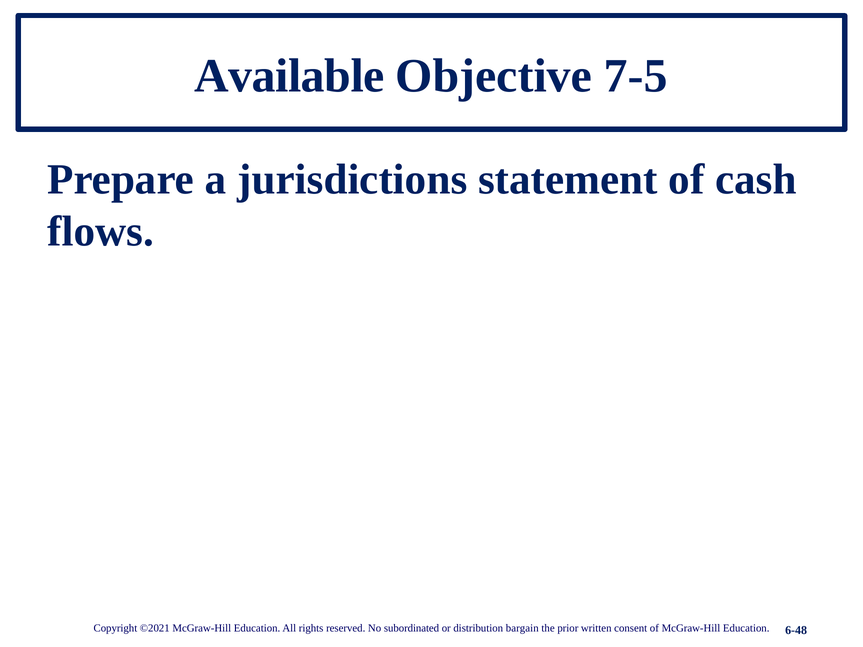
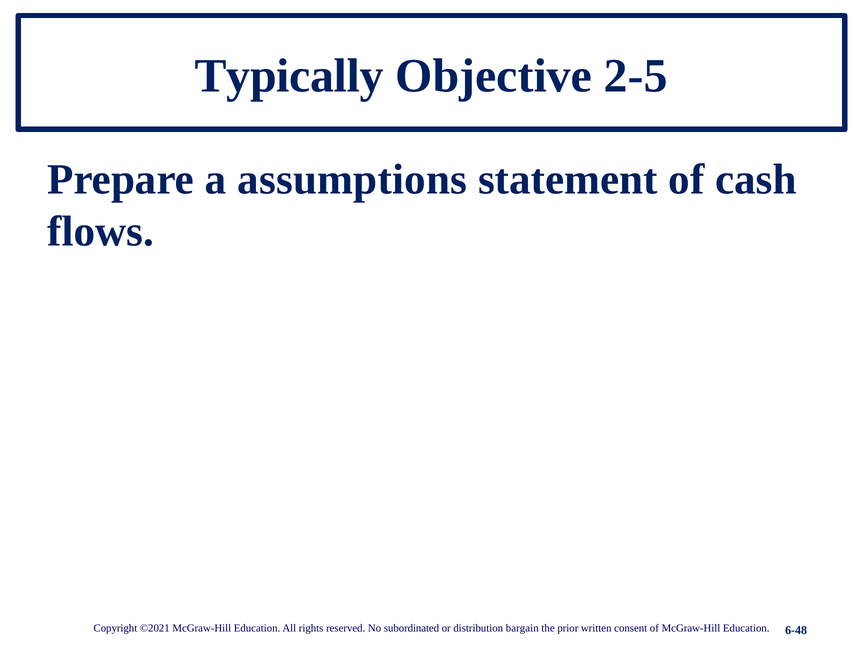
Available: Available -> Typically
7-5: 7-5 -> 2-5
jurisdictions: jurisdictions -> assumptions
